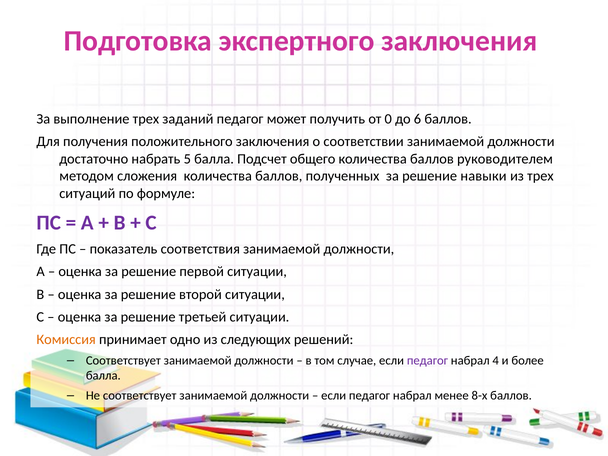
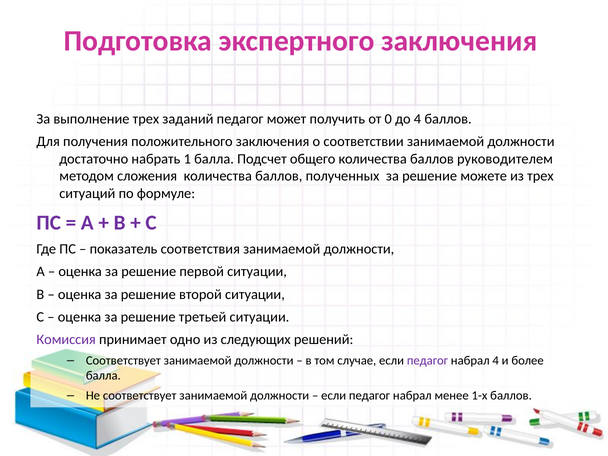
до 6: 6 -> 4
5: 5 -> 1
навыки: навыки -> можете
Комиссия colour: orange -> purple
8-х: 8-х -> 1-х
